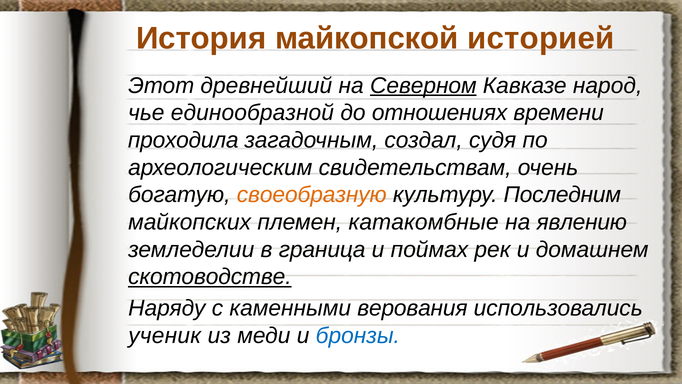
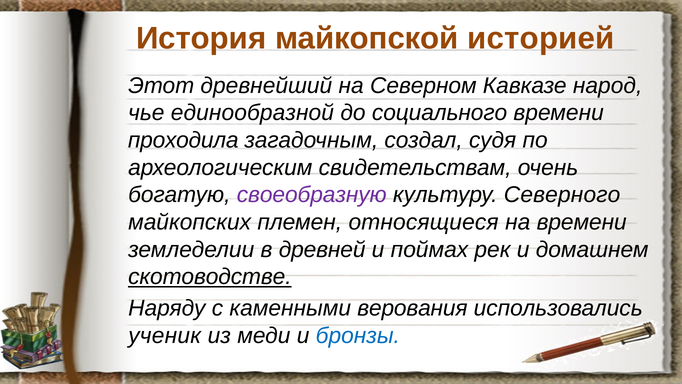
Северном underline: present -> none
отношениях: отношениях -> социального
своеобразную colour: orange -> purple
Последним: Последним -> Северного
катакомбные: катакомбные -> относящиеся
на явлению: явлению -> времени
граница: граница -> древней
